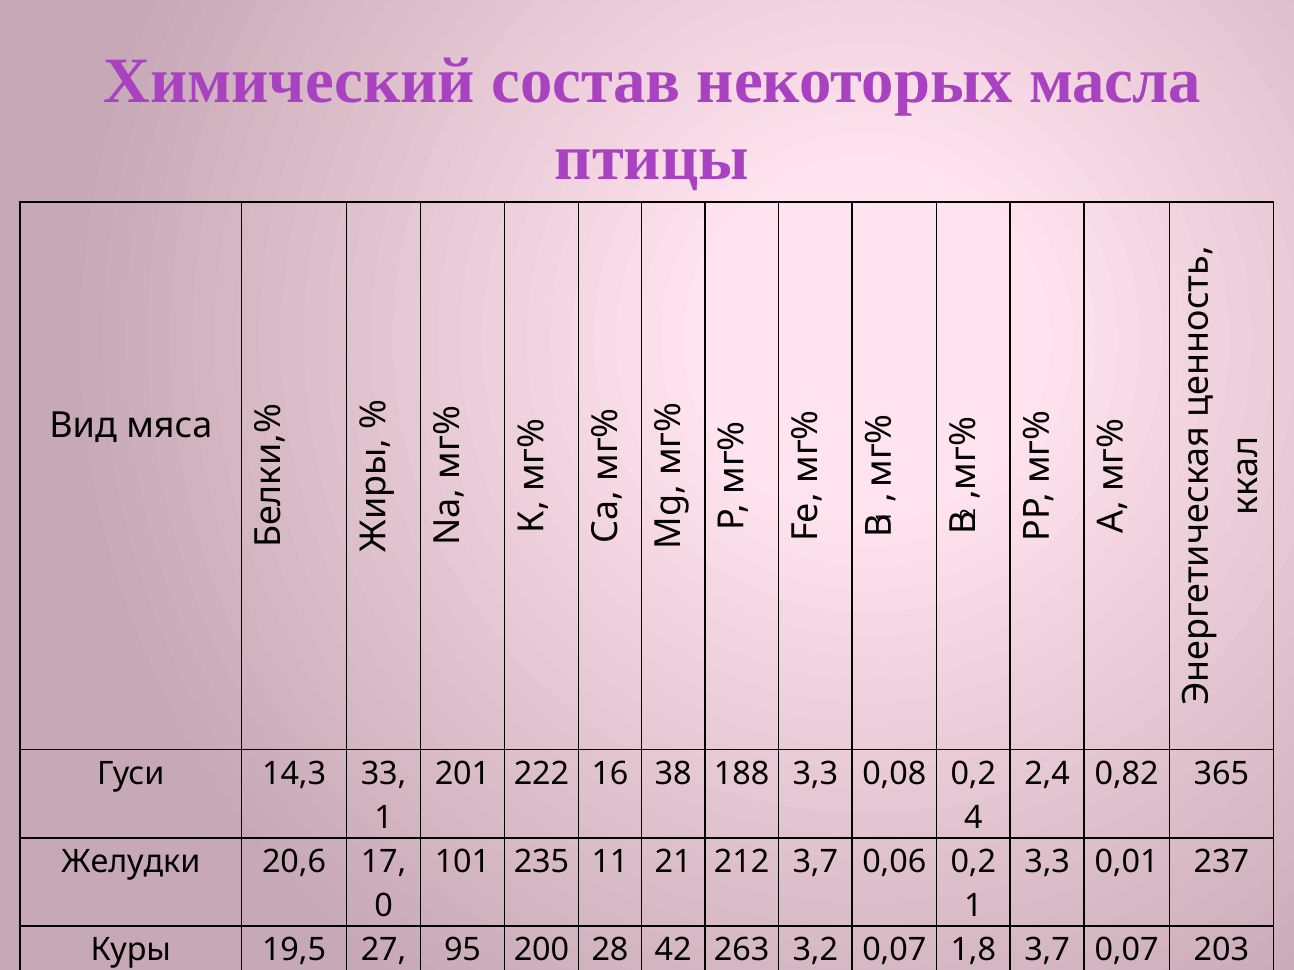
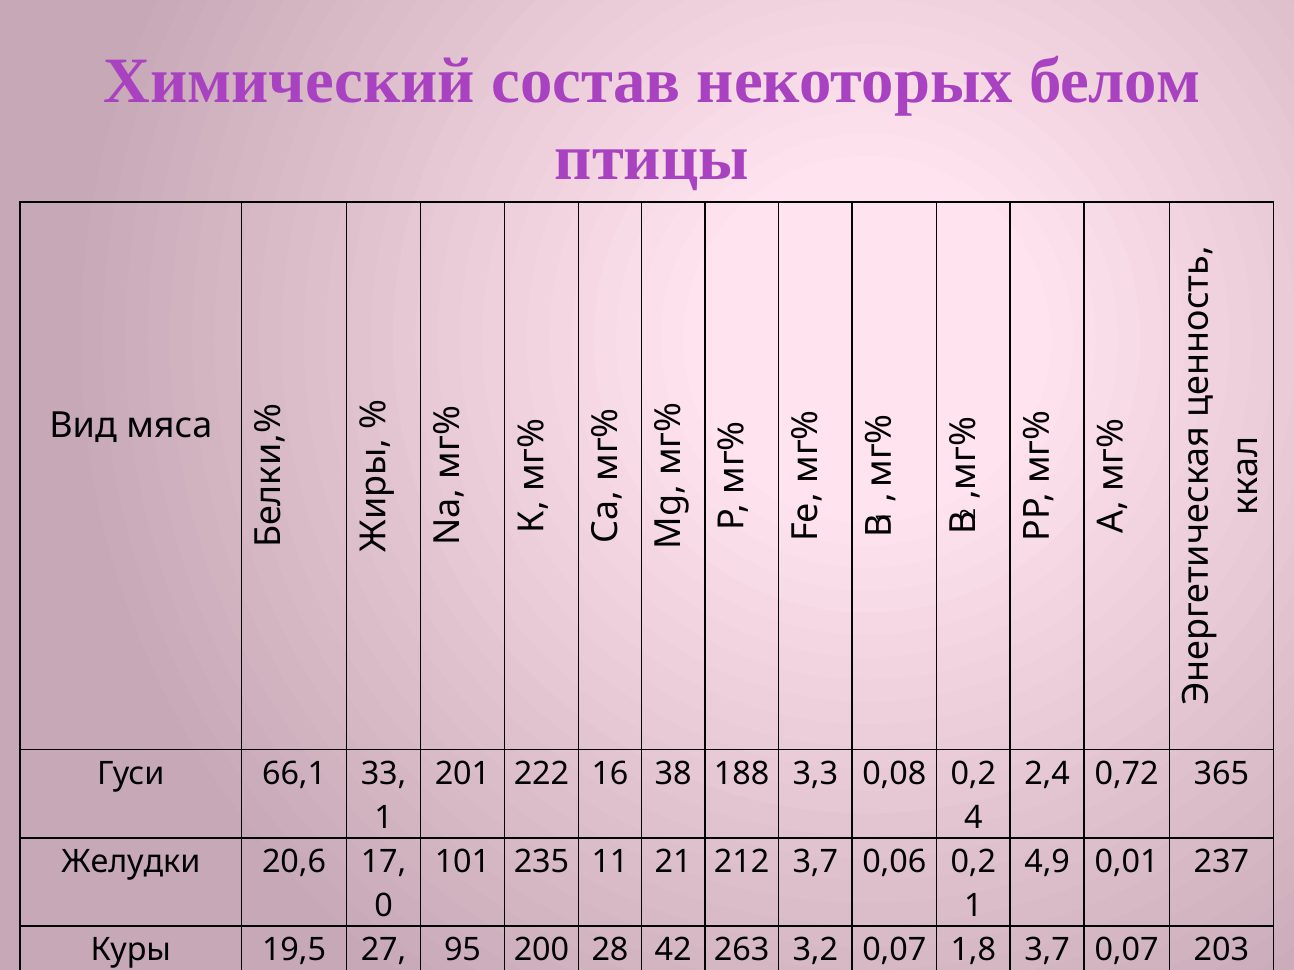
масла: масла -> белом
14,3: 14,3 -> 66,1
0,82: 0,82 -> 0,72
3,3 at (1047, 862): 3,3 -> 4,9
